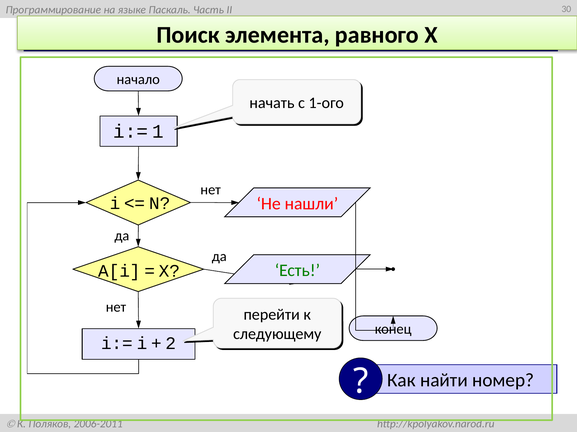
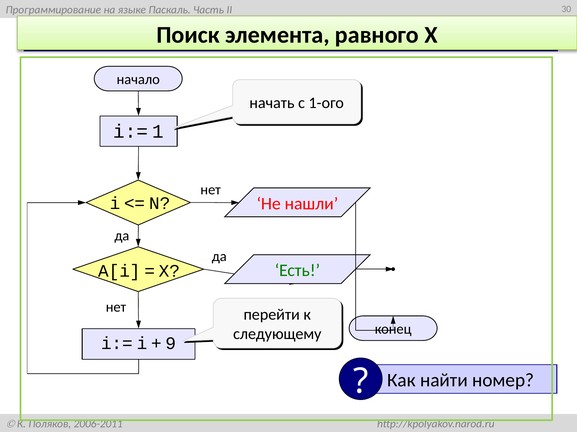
2: 2 -> 9
